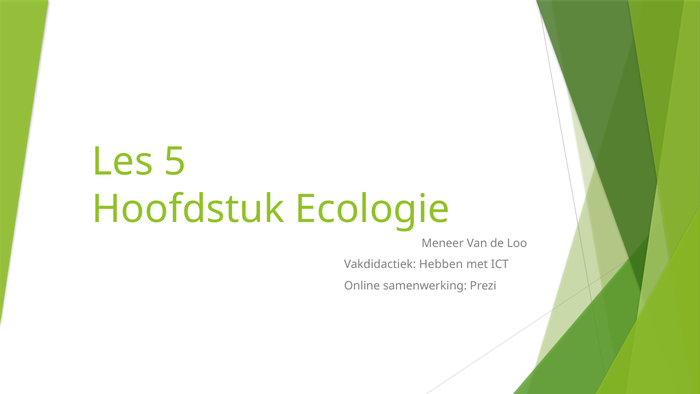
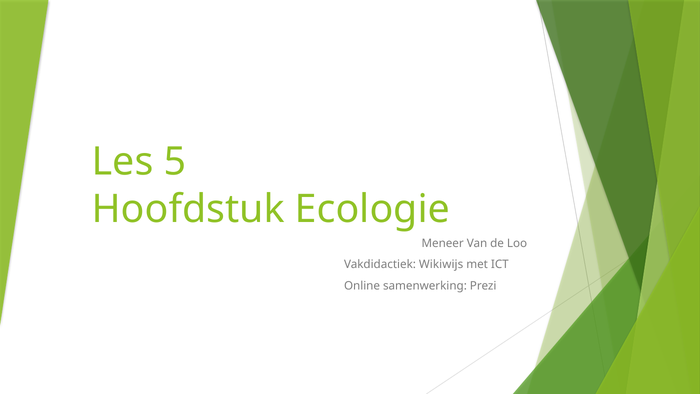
Hebben: Hebben -> Wikiwijs
